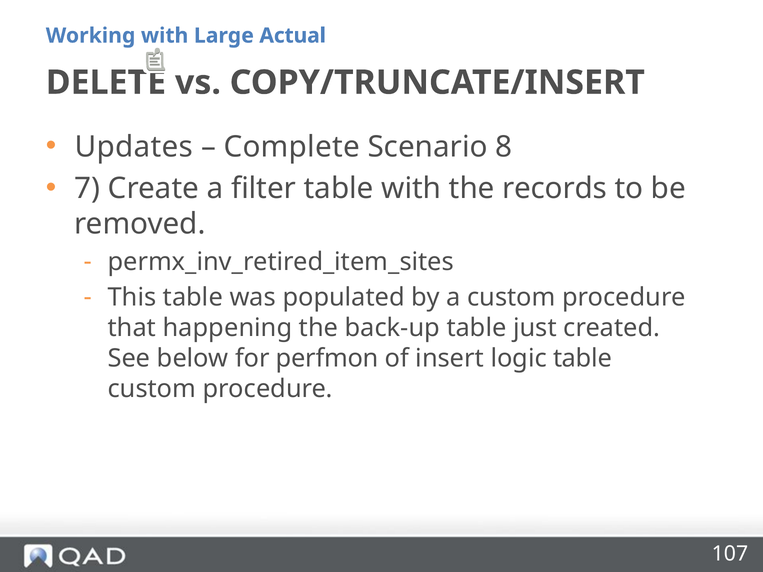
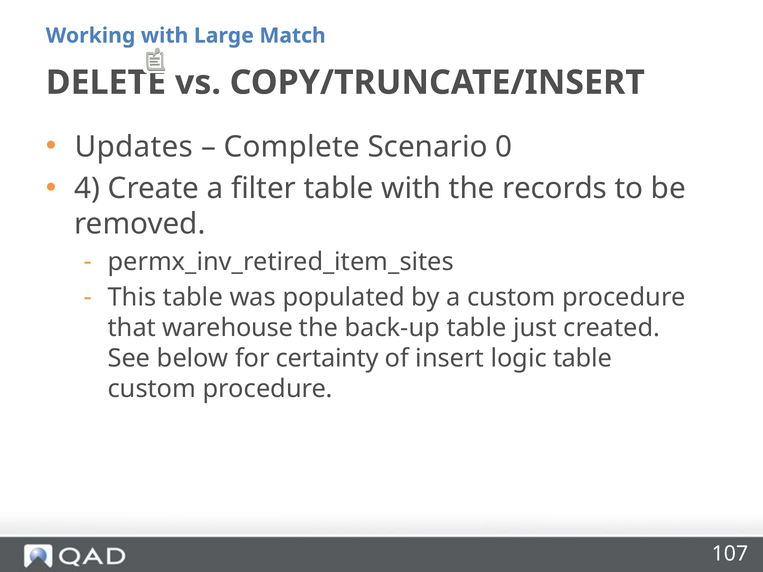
Actual: Actual -> Match
8: 8 -> 0
7: 7 -> 4
happening: happening -> warehouse
perfmon: perfmon -> certainty
